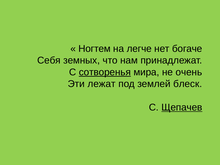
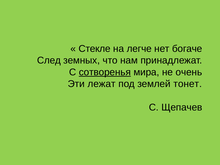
Ногтем: Ногтем -> Стекле
Себя: Себя -> След
блеск: блеск -> тонет
Щепачев underline: present -> none
